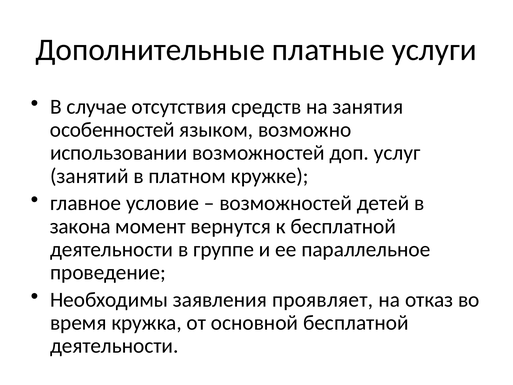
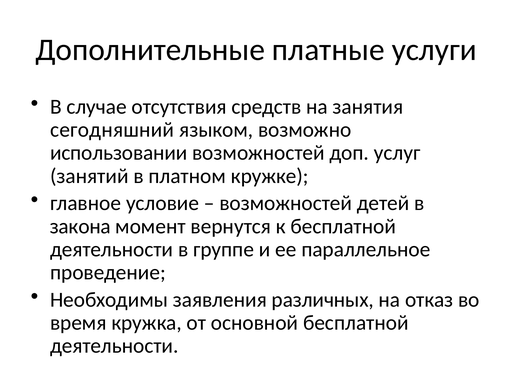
особенностей: особенностей -> сегодняшний
проявляет: проявляет -> различных
